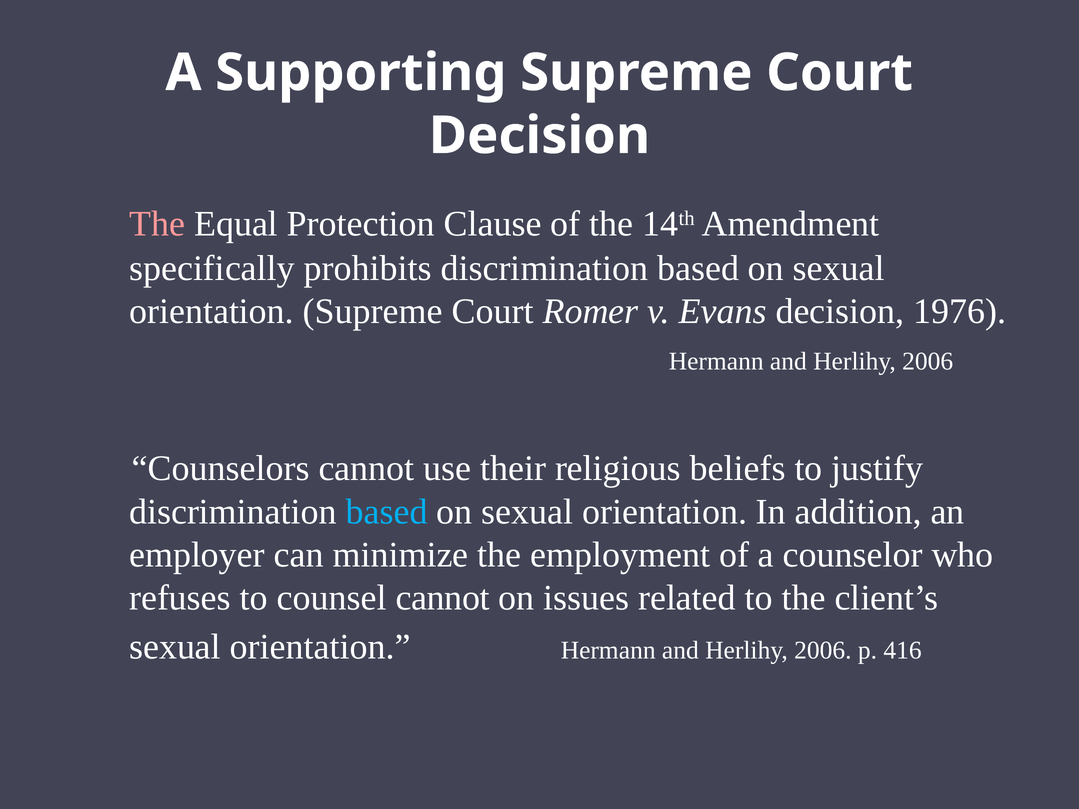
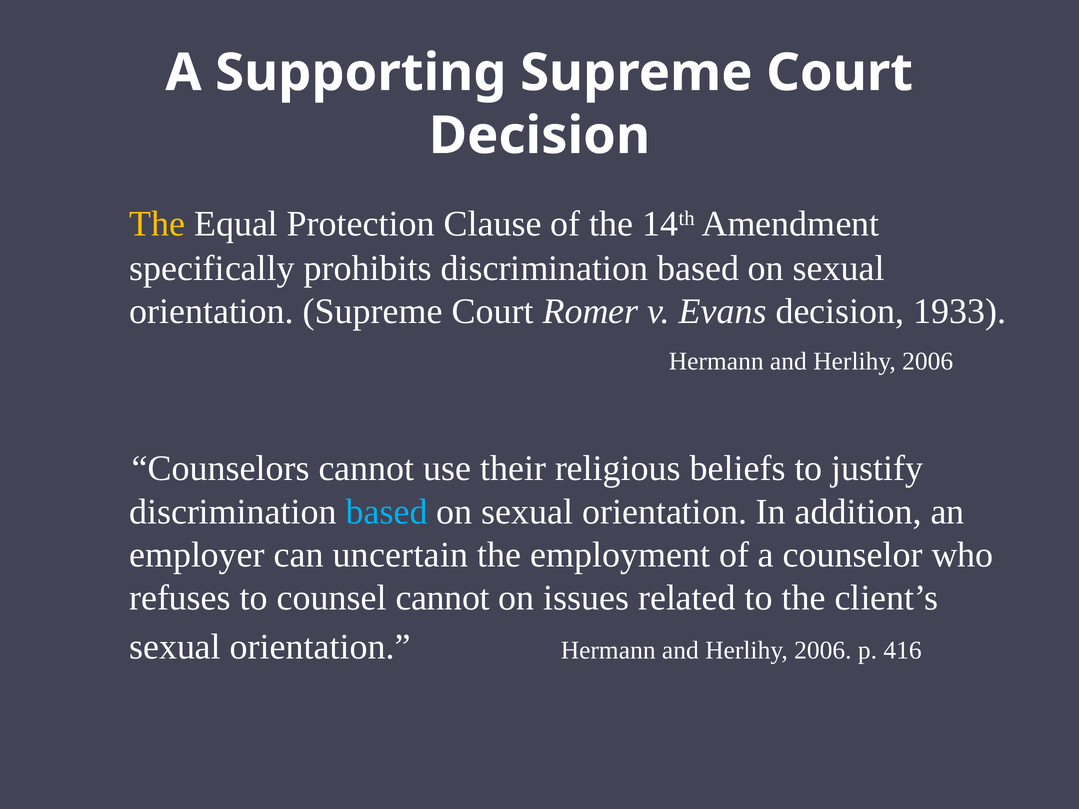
The at (157, 224) colour: pink -> yellow
1976: 1976 -> 1933
minimize: minimize -> uncertain
